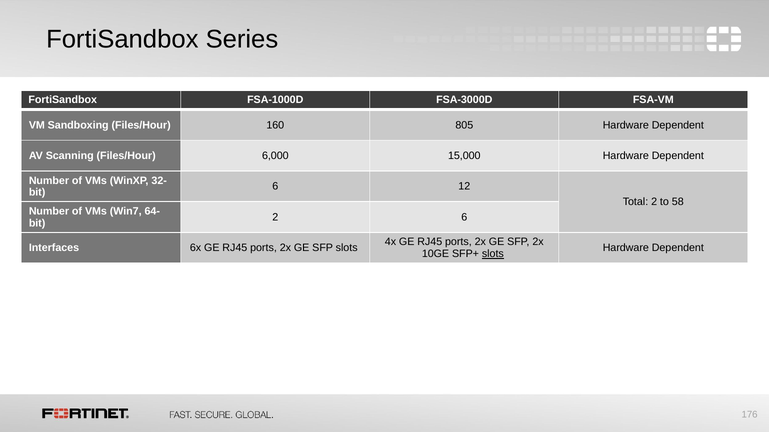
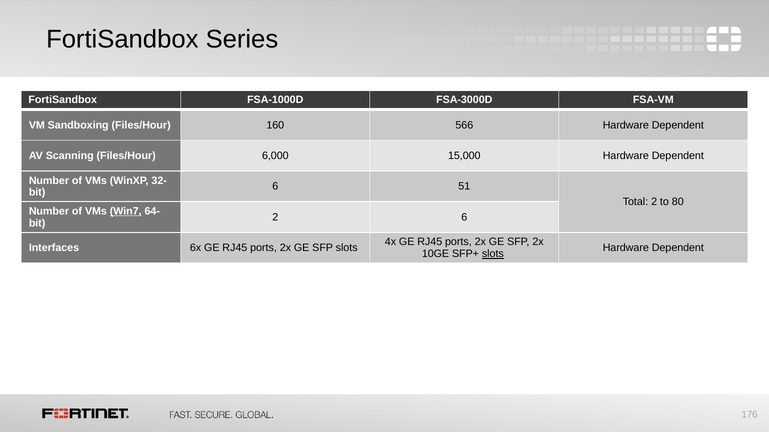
805: 805 -> 566
12: 12 -> 51
58: 58 -> 80
Win7 underline: none -> present
